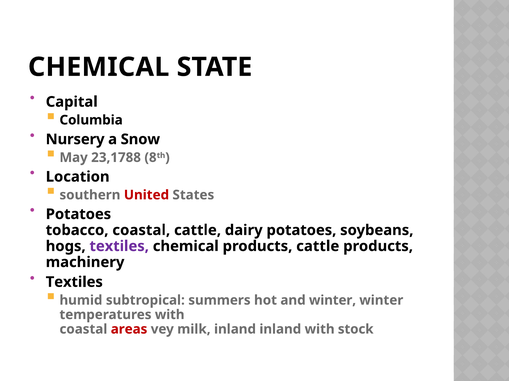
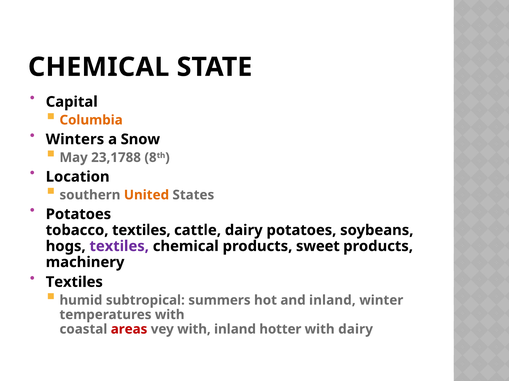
Columbia colour: black -> orange
Nursery: Nursery -> Winters
United colour: red -> orange
tobacco coastal: coastal -> textiles
products cattle: cattle -> sweet
and winter: winter -> inland
vey milk: milk -> with
inland inland: inland -> hotter
with stock: stock -> dairy
